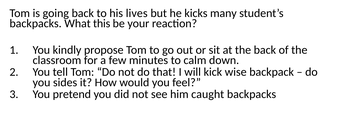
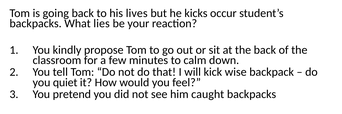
many: many -> occur
this: this -> lies
sides: sides -> quiet
